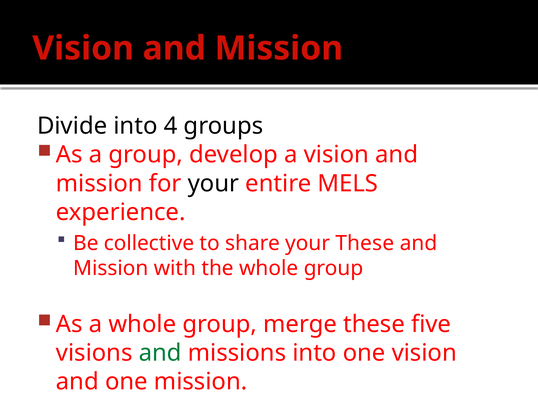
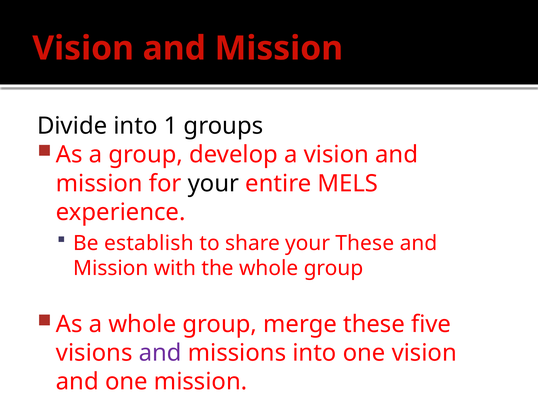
4: 4 -> 1
collective: collective -> establish
and at (160, 352) colour: green -> purple
